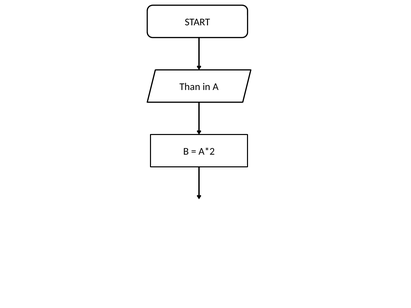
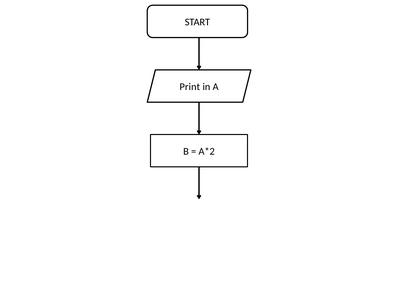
Than: Than -> Print
